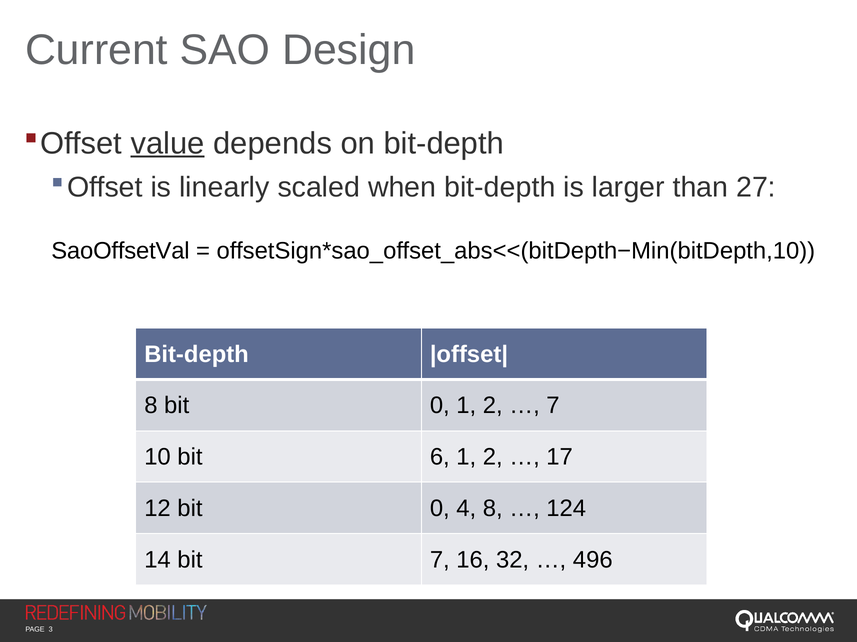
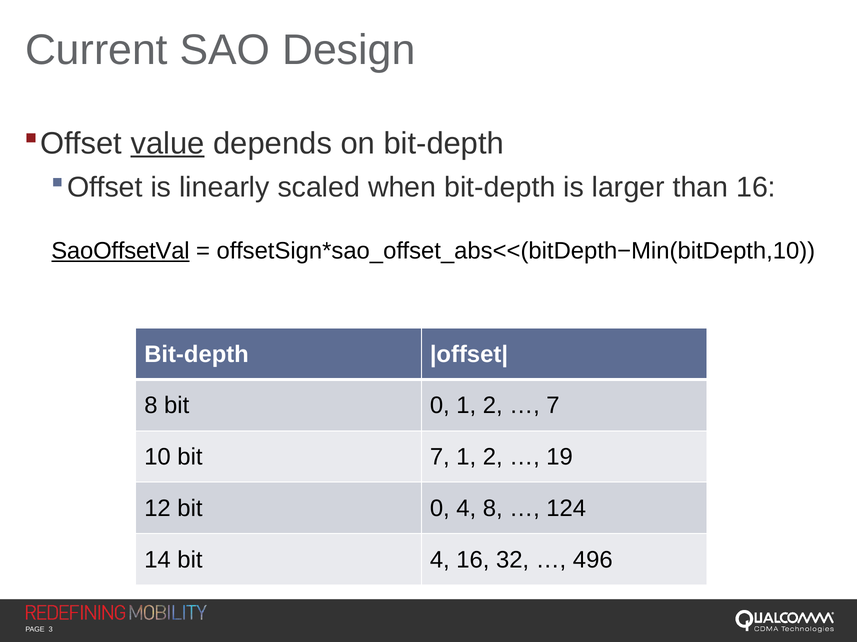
than 27: 27 -> 16
SaoOffsetVal underline: none -> present
bit 6: 6 -> 7
17: 17 -> 19
bit 7: 7 -> 4
